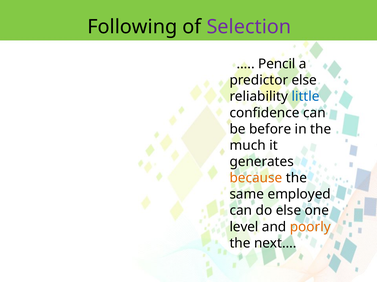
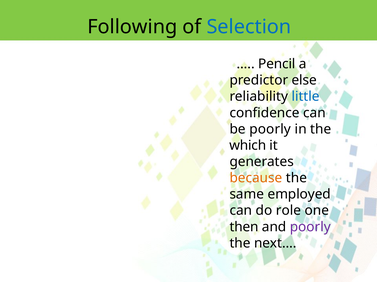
Selection colour: purple -> blue
be before: before -> poorly
much: much -> which
do else: else -> role
level: level -> then
poorly at (310, 227) colour: orange -> purple
